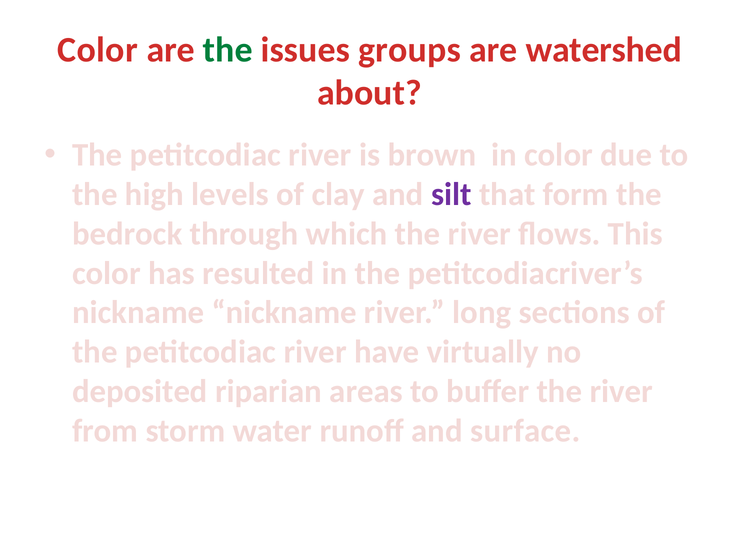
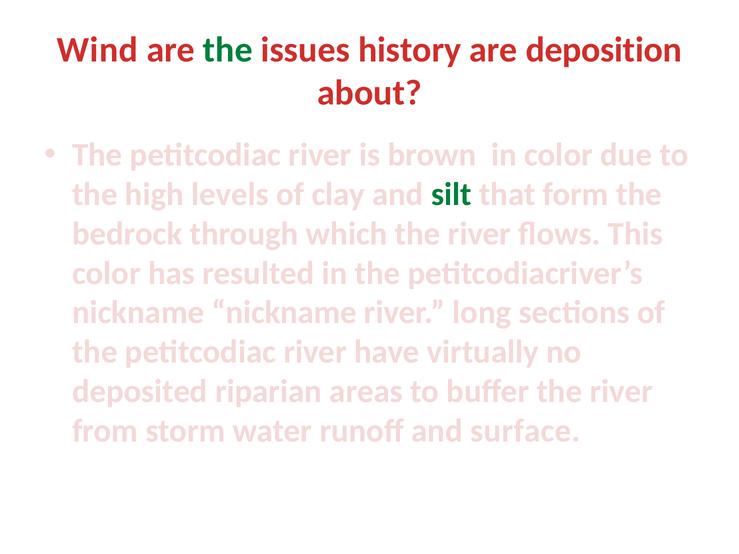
Color at (97, 50): Color -> Wind
groups: groups -> history
watershed: watershed -> deposition
silt colour: purple -> green
